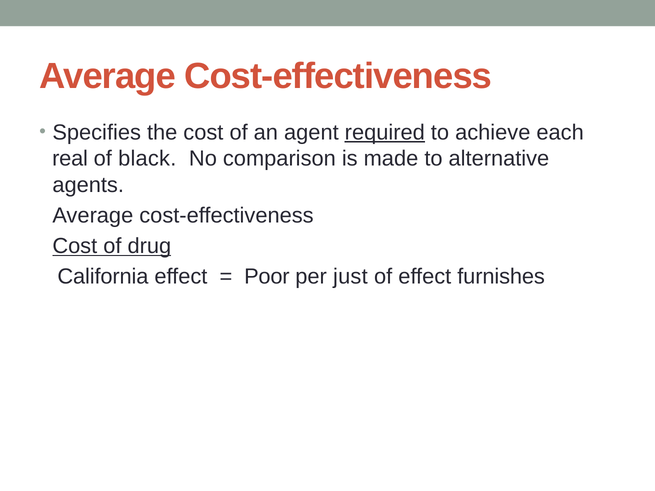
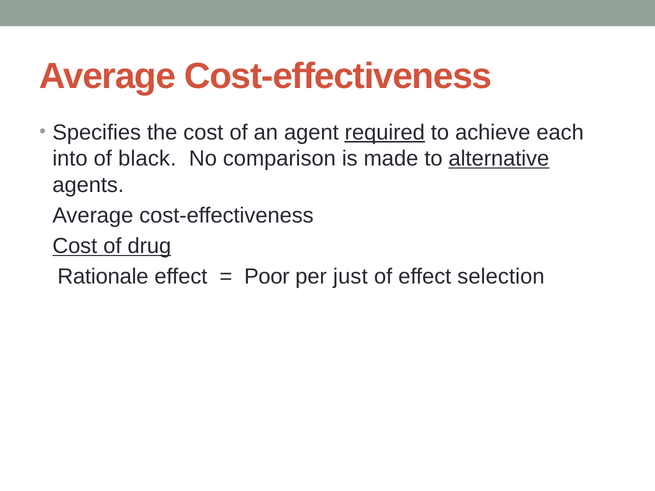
real: real -> into
alternative underline: none -> present
California: California -> Rationale
furnishes: furnishes -> selection
